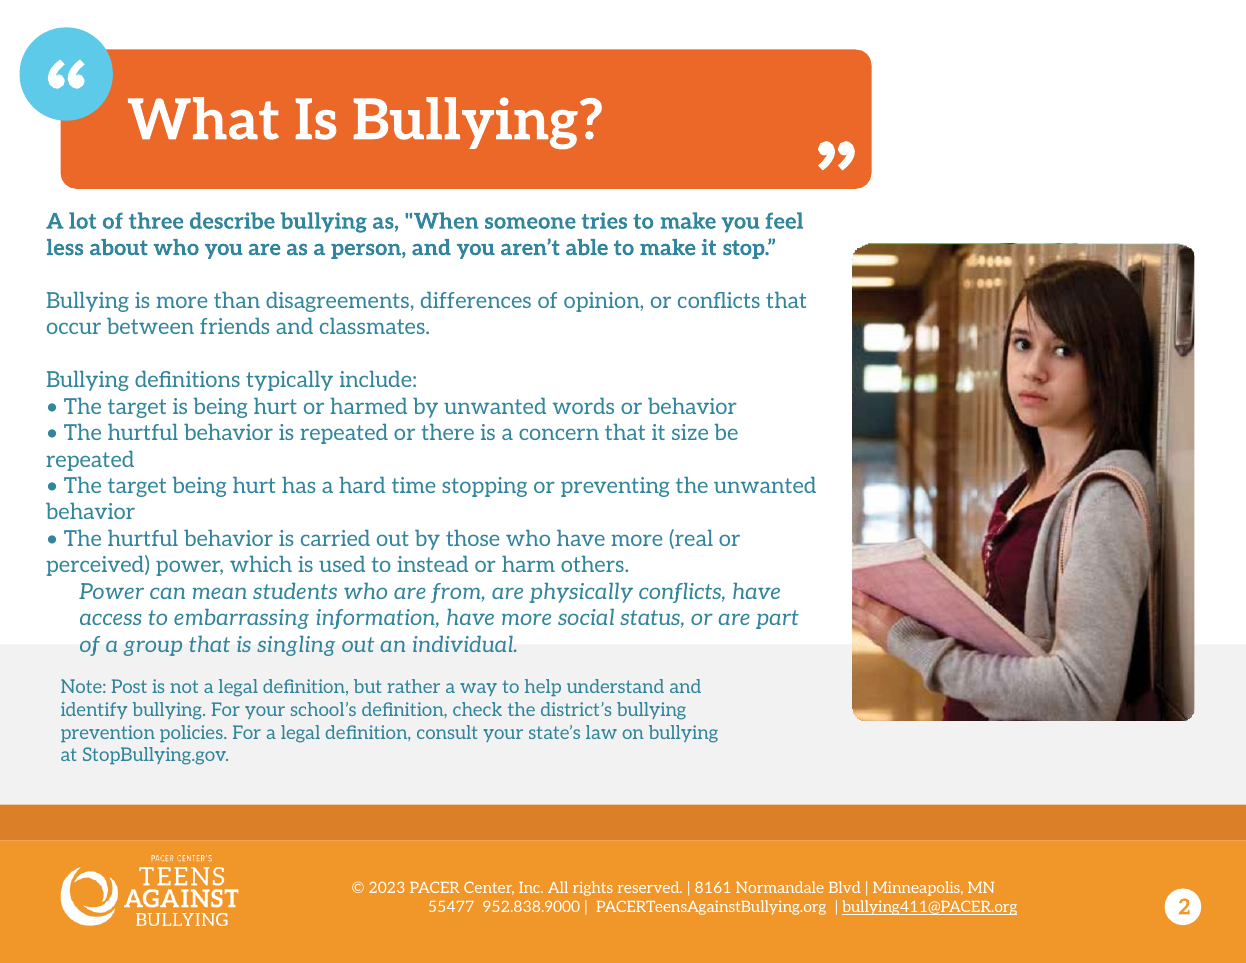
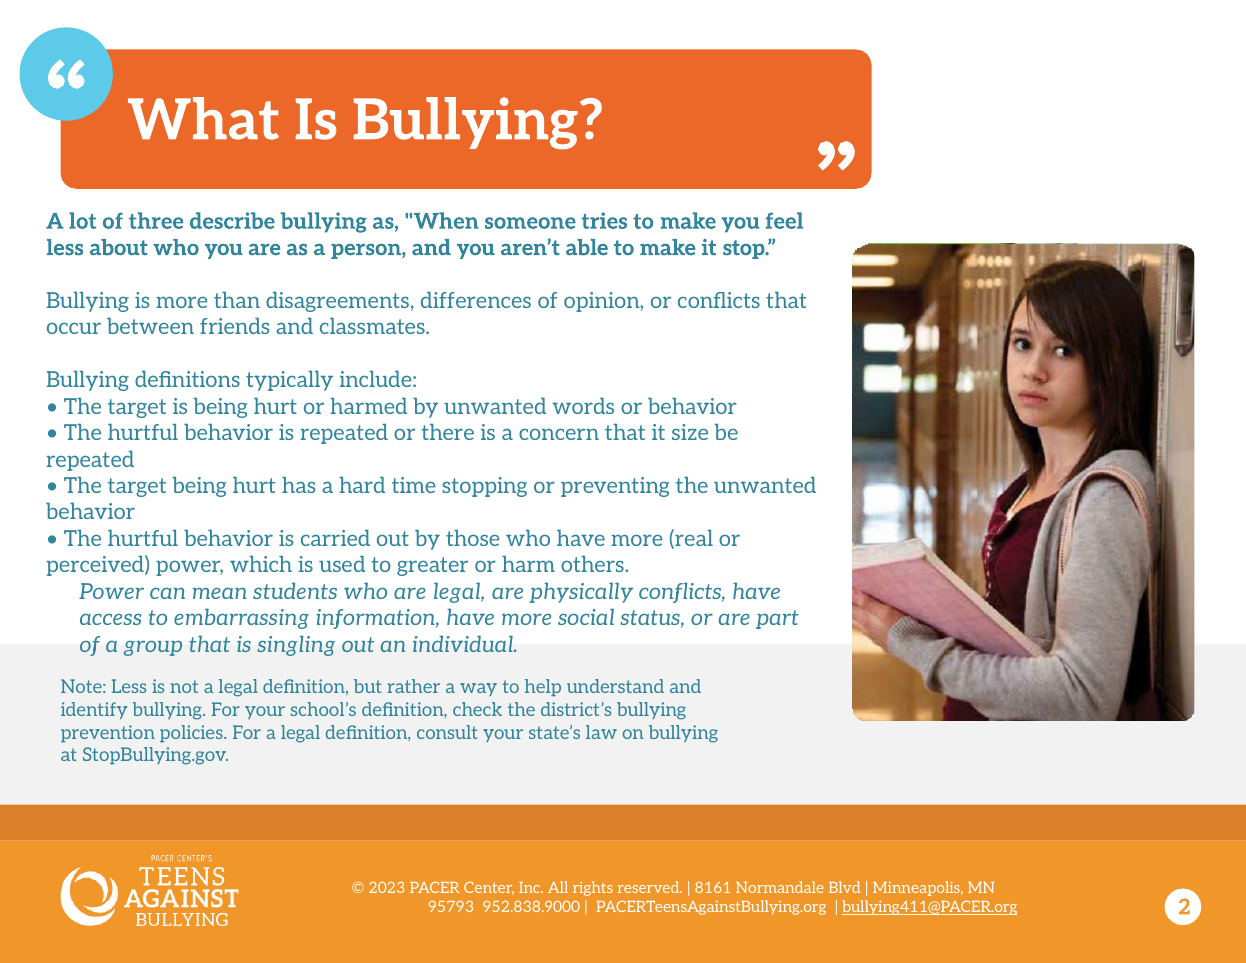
instead: instead -> greater
are from: from -> legal
Note Post: Post -> Less
55477: 55477 -> 95793
